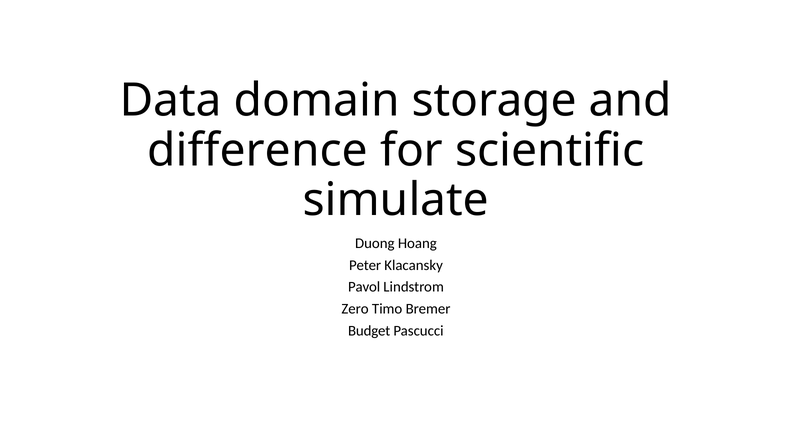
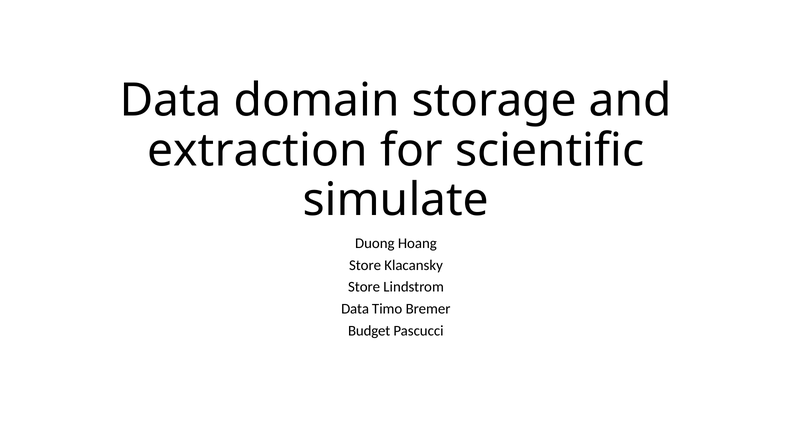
difference: difference -> extraction
Peter at (365, 265): Peter -> Store
Pavol at (364, 287): Pavol -> Store
Zero at (355, 309): Zero -> Data
